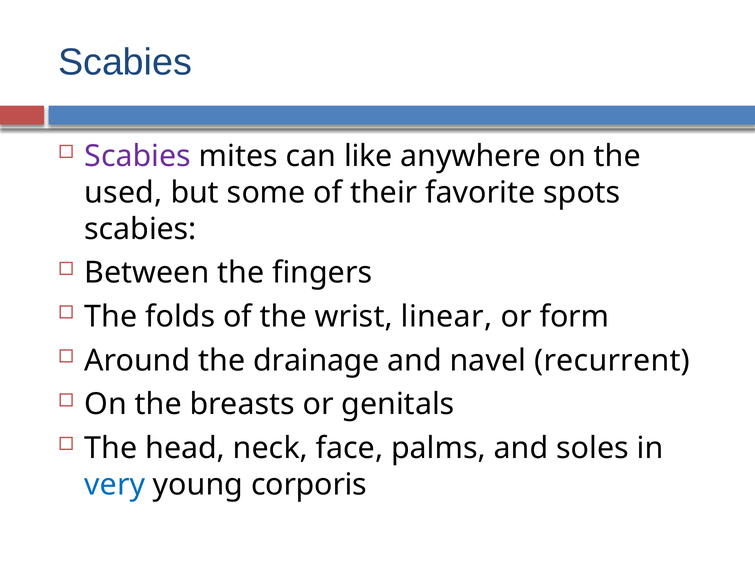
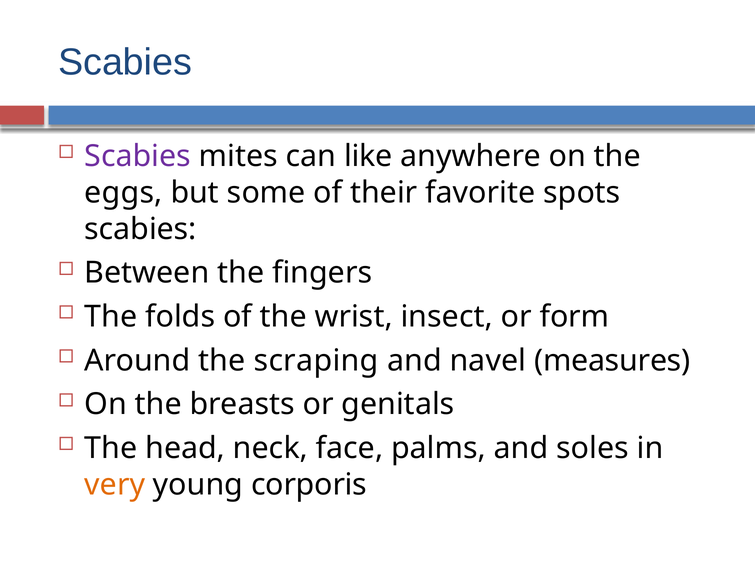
used: used -> eggs
linear: linear -> insect
drainage: drainage -> scraping
recurrent: recurrent -> measures
very colour: blue -> orange
